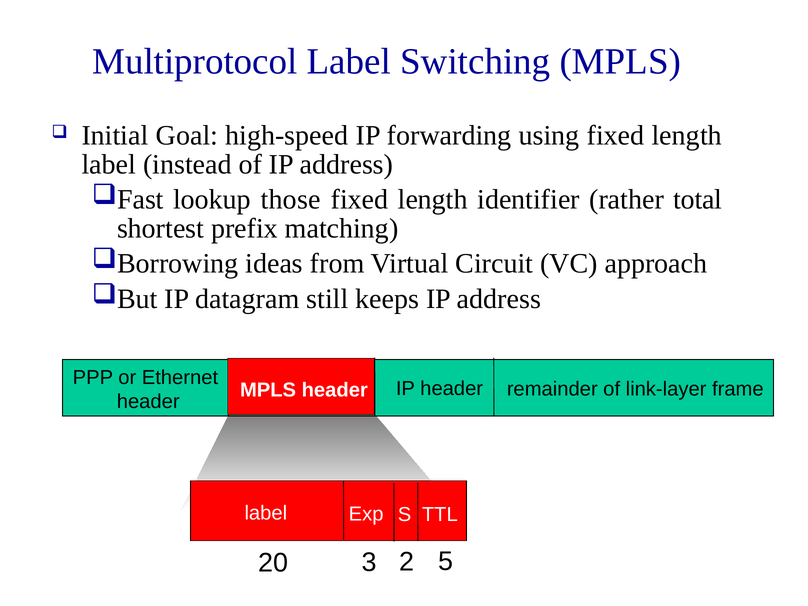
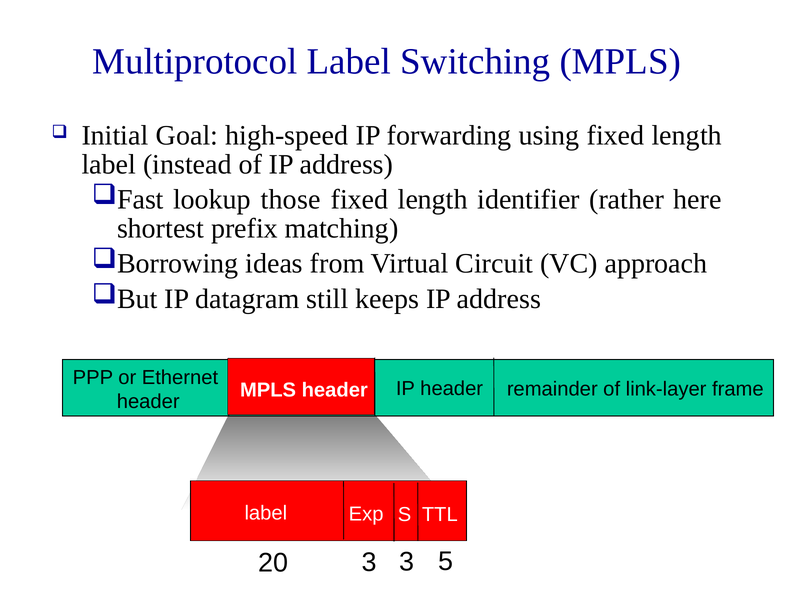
total: total -> here
3 2: 2 -> 3
